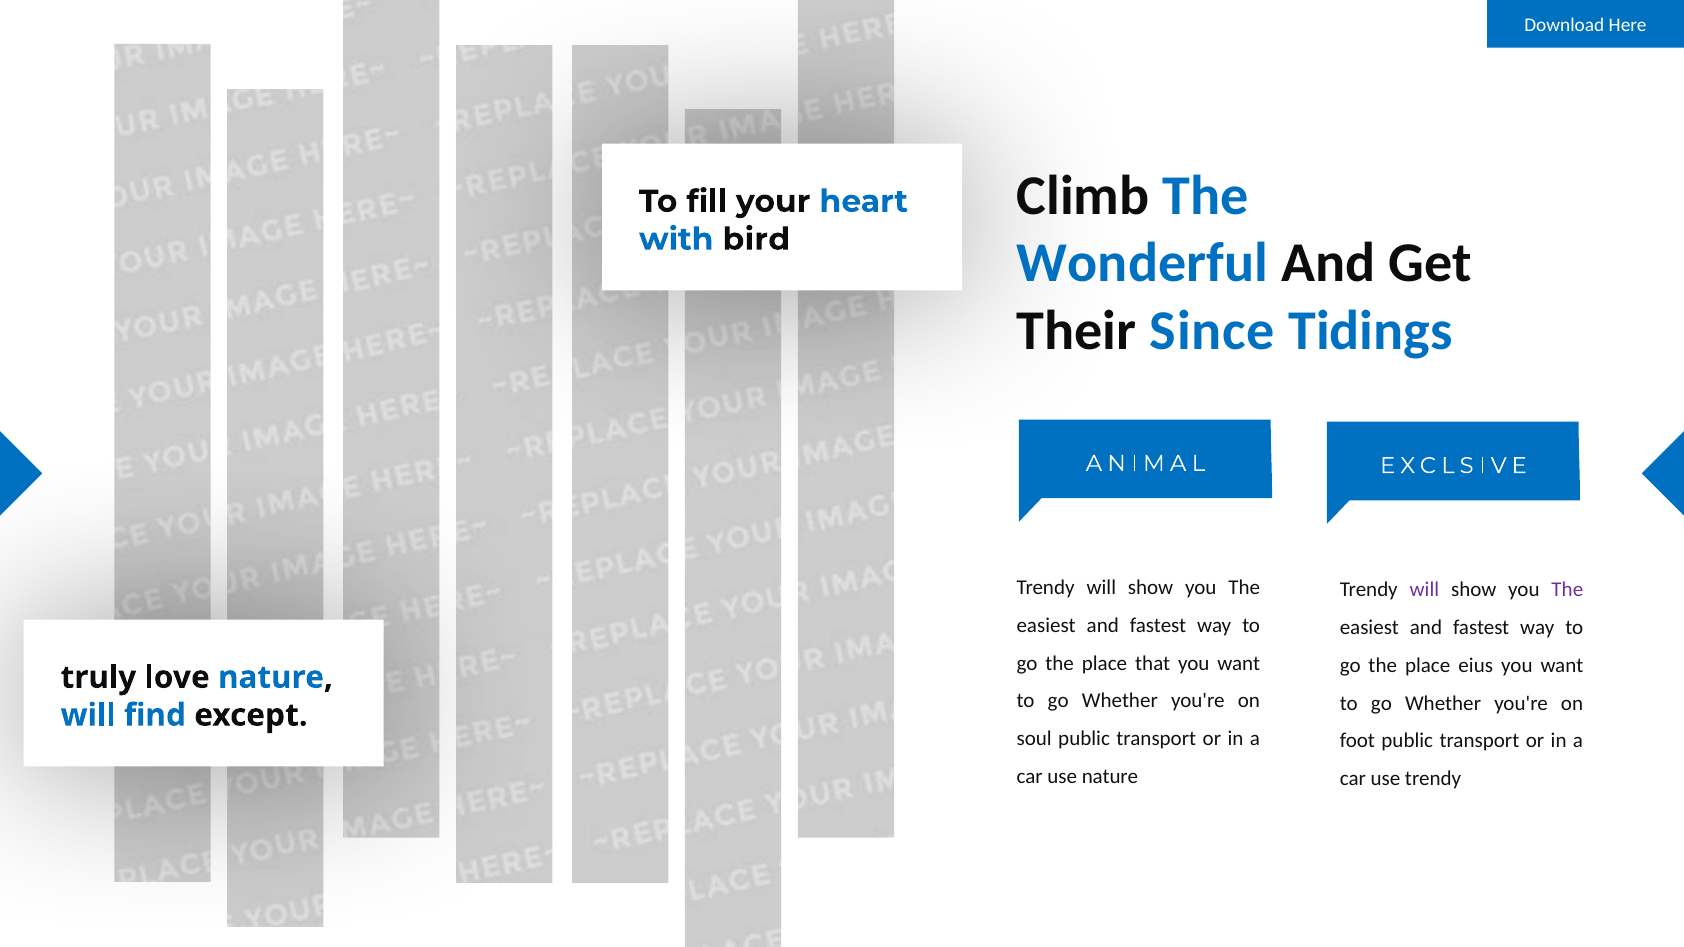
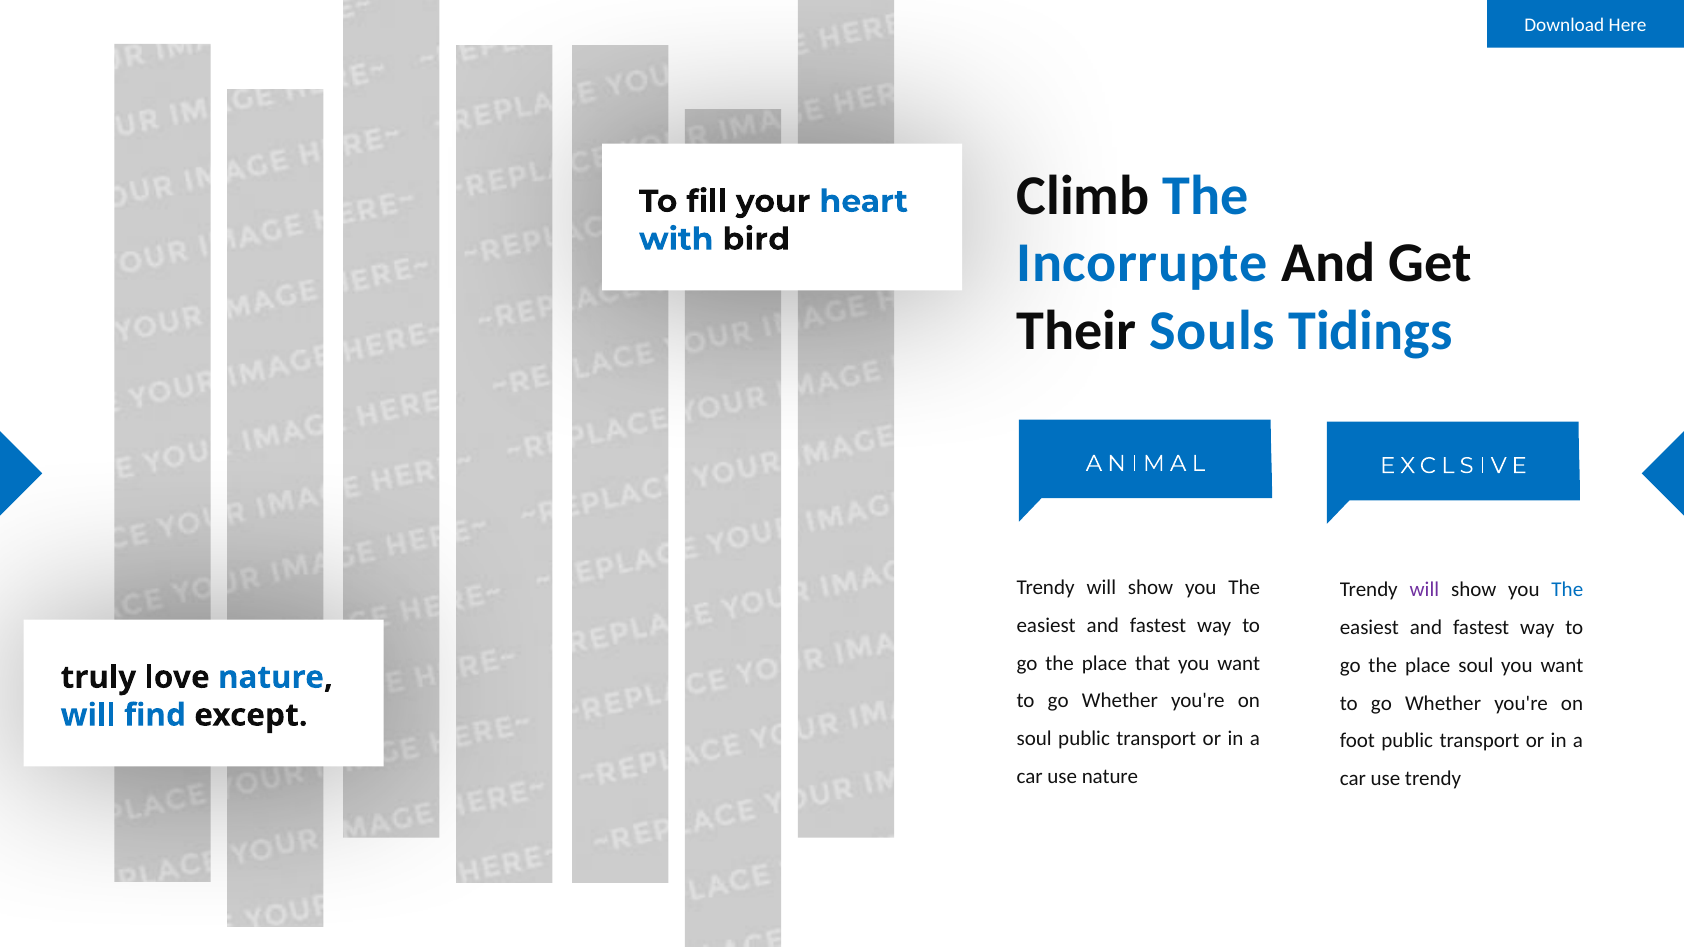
Wonderful: Wonderful -> Incorrupte
Since: Since -> Souls
The at (1567, 590) colour: purple -> blue
place eius: eius -> soul
